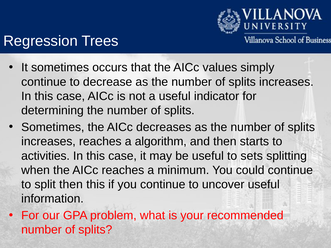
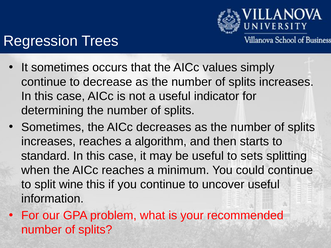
activities: activities -> standard
split then: then -> wine
